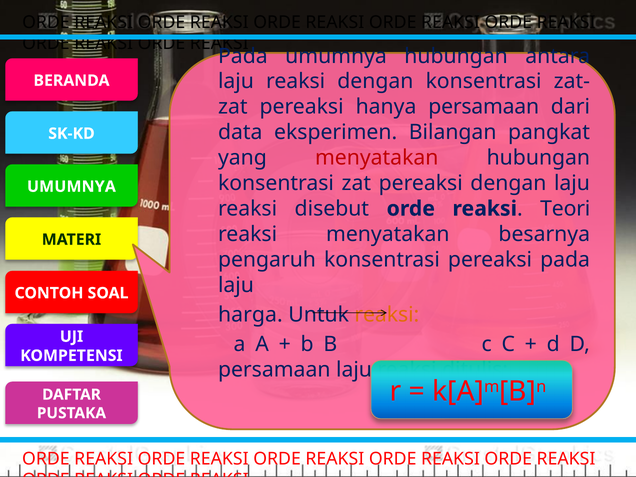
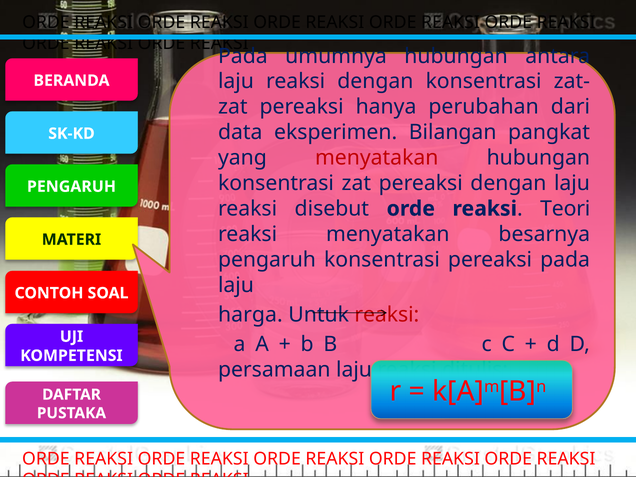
hanya persamaan: persamaan -> perubahan
UMUMNYA at (71, 187): UMUMNYA -> PENGARUH
reaksi at (387, 315) colour: orange -> red
